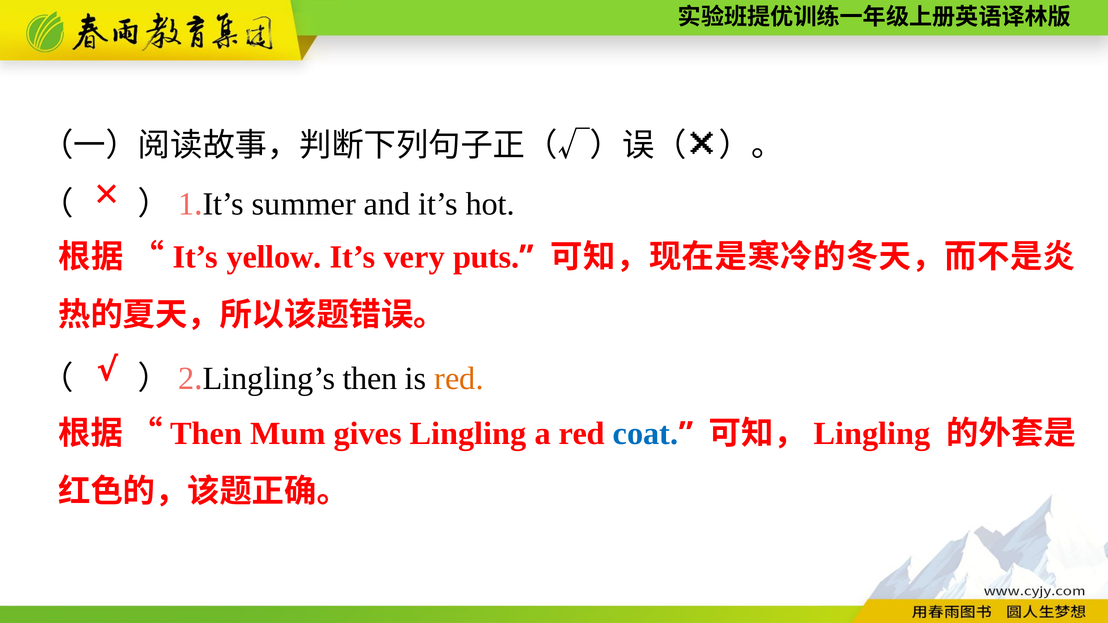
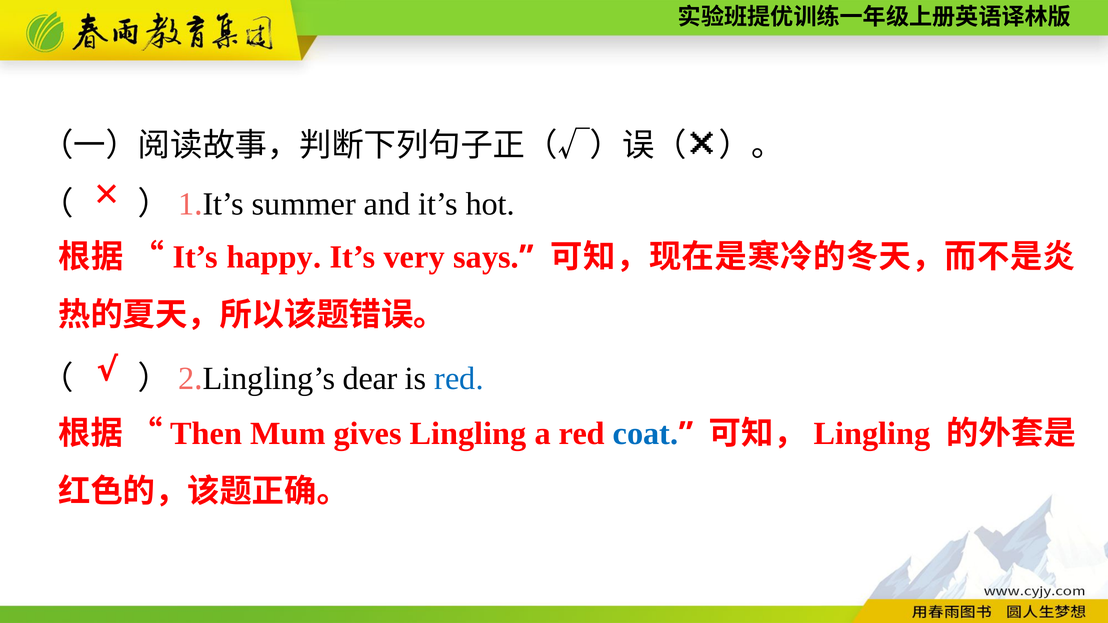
yellow: yellow -> happy
puts: puts -> says
then at (370, 379): then -> dear
red at (459, 379) colour: orange -> blue
